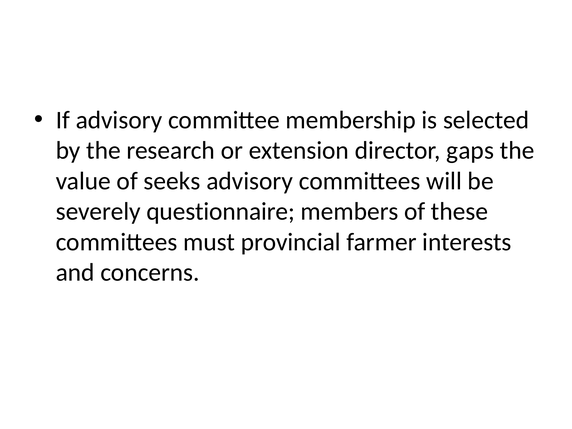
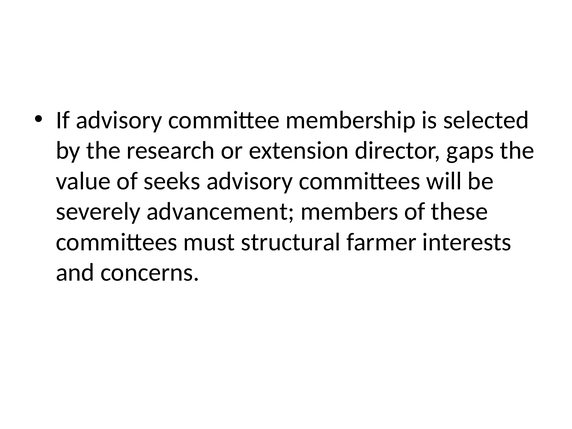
questionnaire: questionnaire -> advancement
provincial: provincial -> structural
